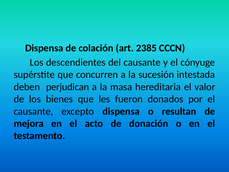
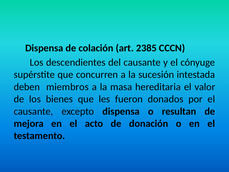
perjudican: perjudican -> miembros
